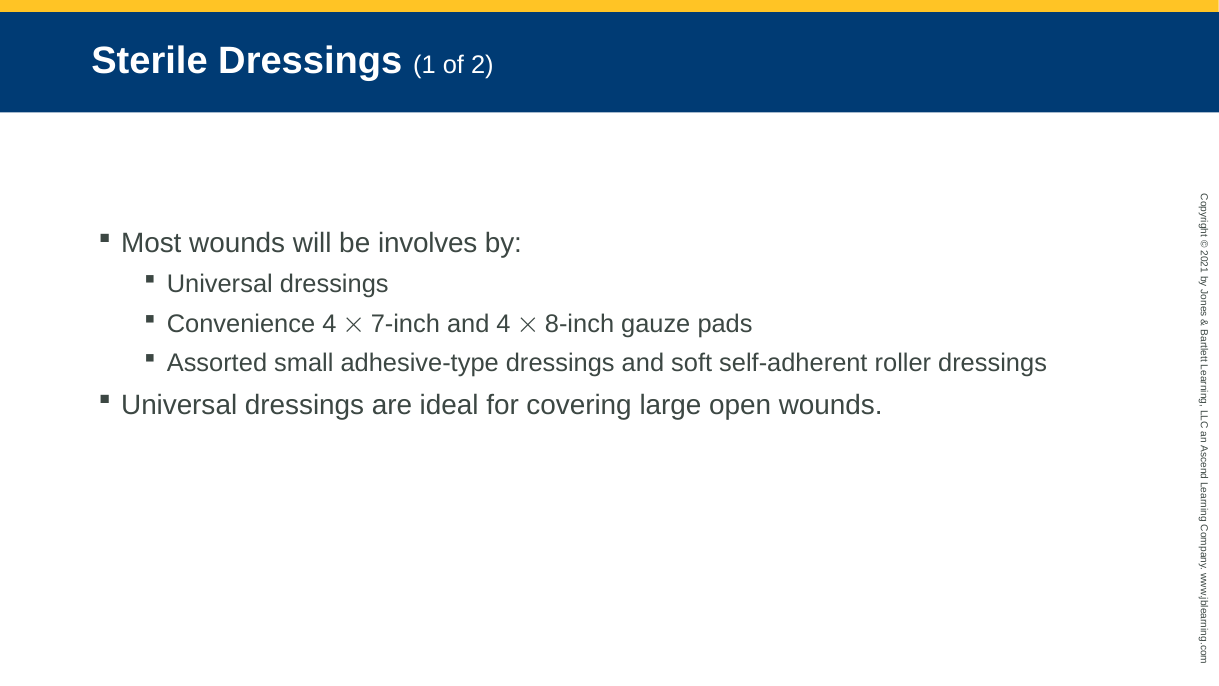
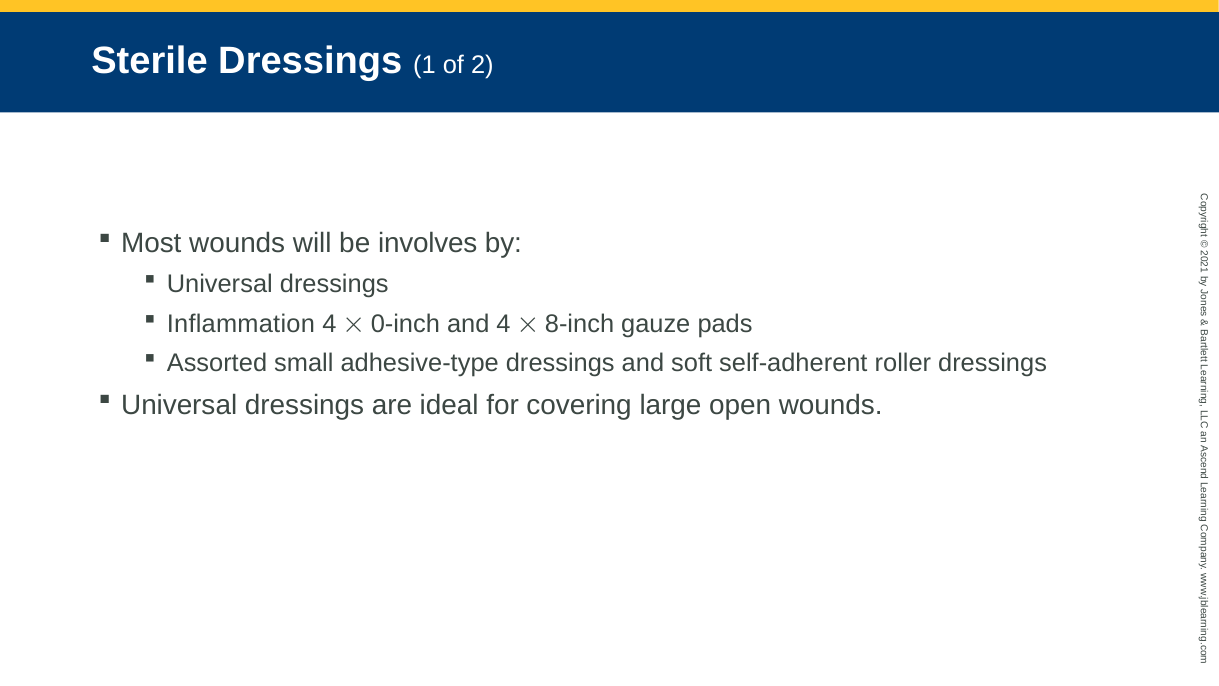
Convenience: Convenience -> Inflammation
7-inch: 7-inch -> 0-inch
